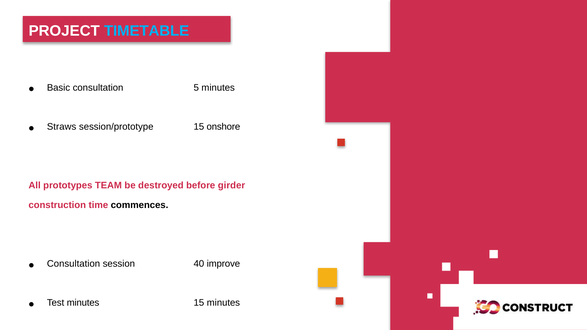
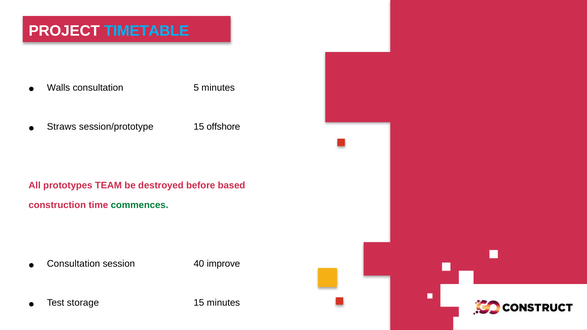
Basic: Basic -> Walls
onshore: onshore -> offshore
girder: girder -> based
commences colour: black -> green
Test minutes: minutes -> storage
